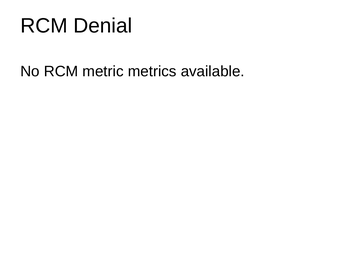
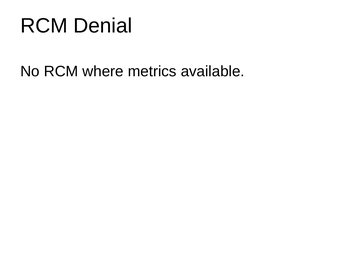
metric: metric -> where
